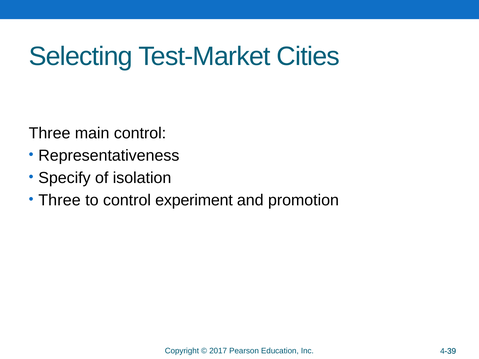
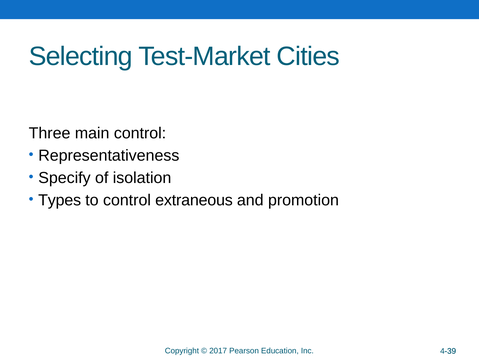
Three at (60, 200): Three -> Types
experiment: experiment -> extraneous
